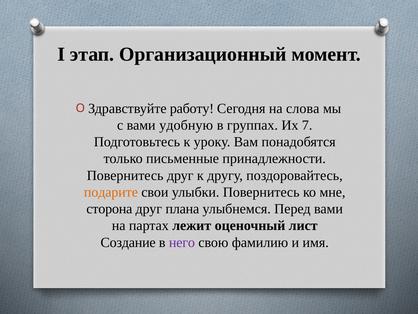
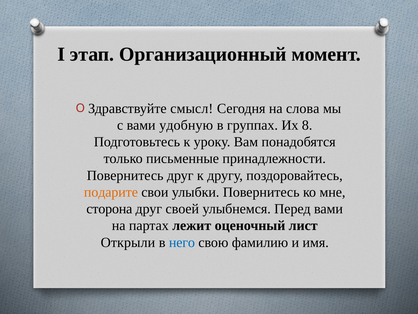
работу: работу -> смысл
7: 7 -> 8
плана: плана -> своей
Создание: Создание -> Открыли
него colour: purple -> blue
